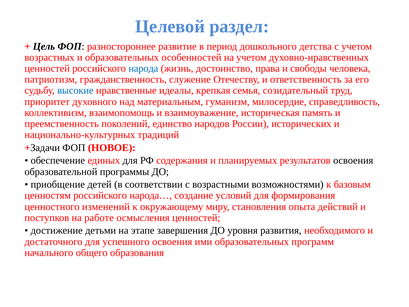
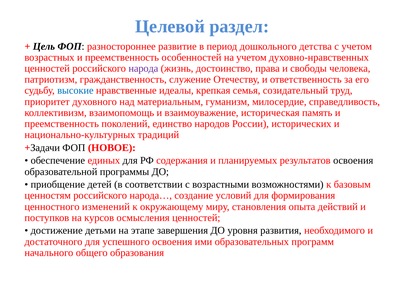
возрастных и образовательных: образовательных -> преемственность
народа colour: blue -> purple
работе: работе -> курсов
